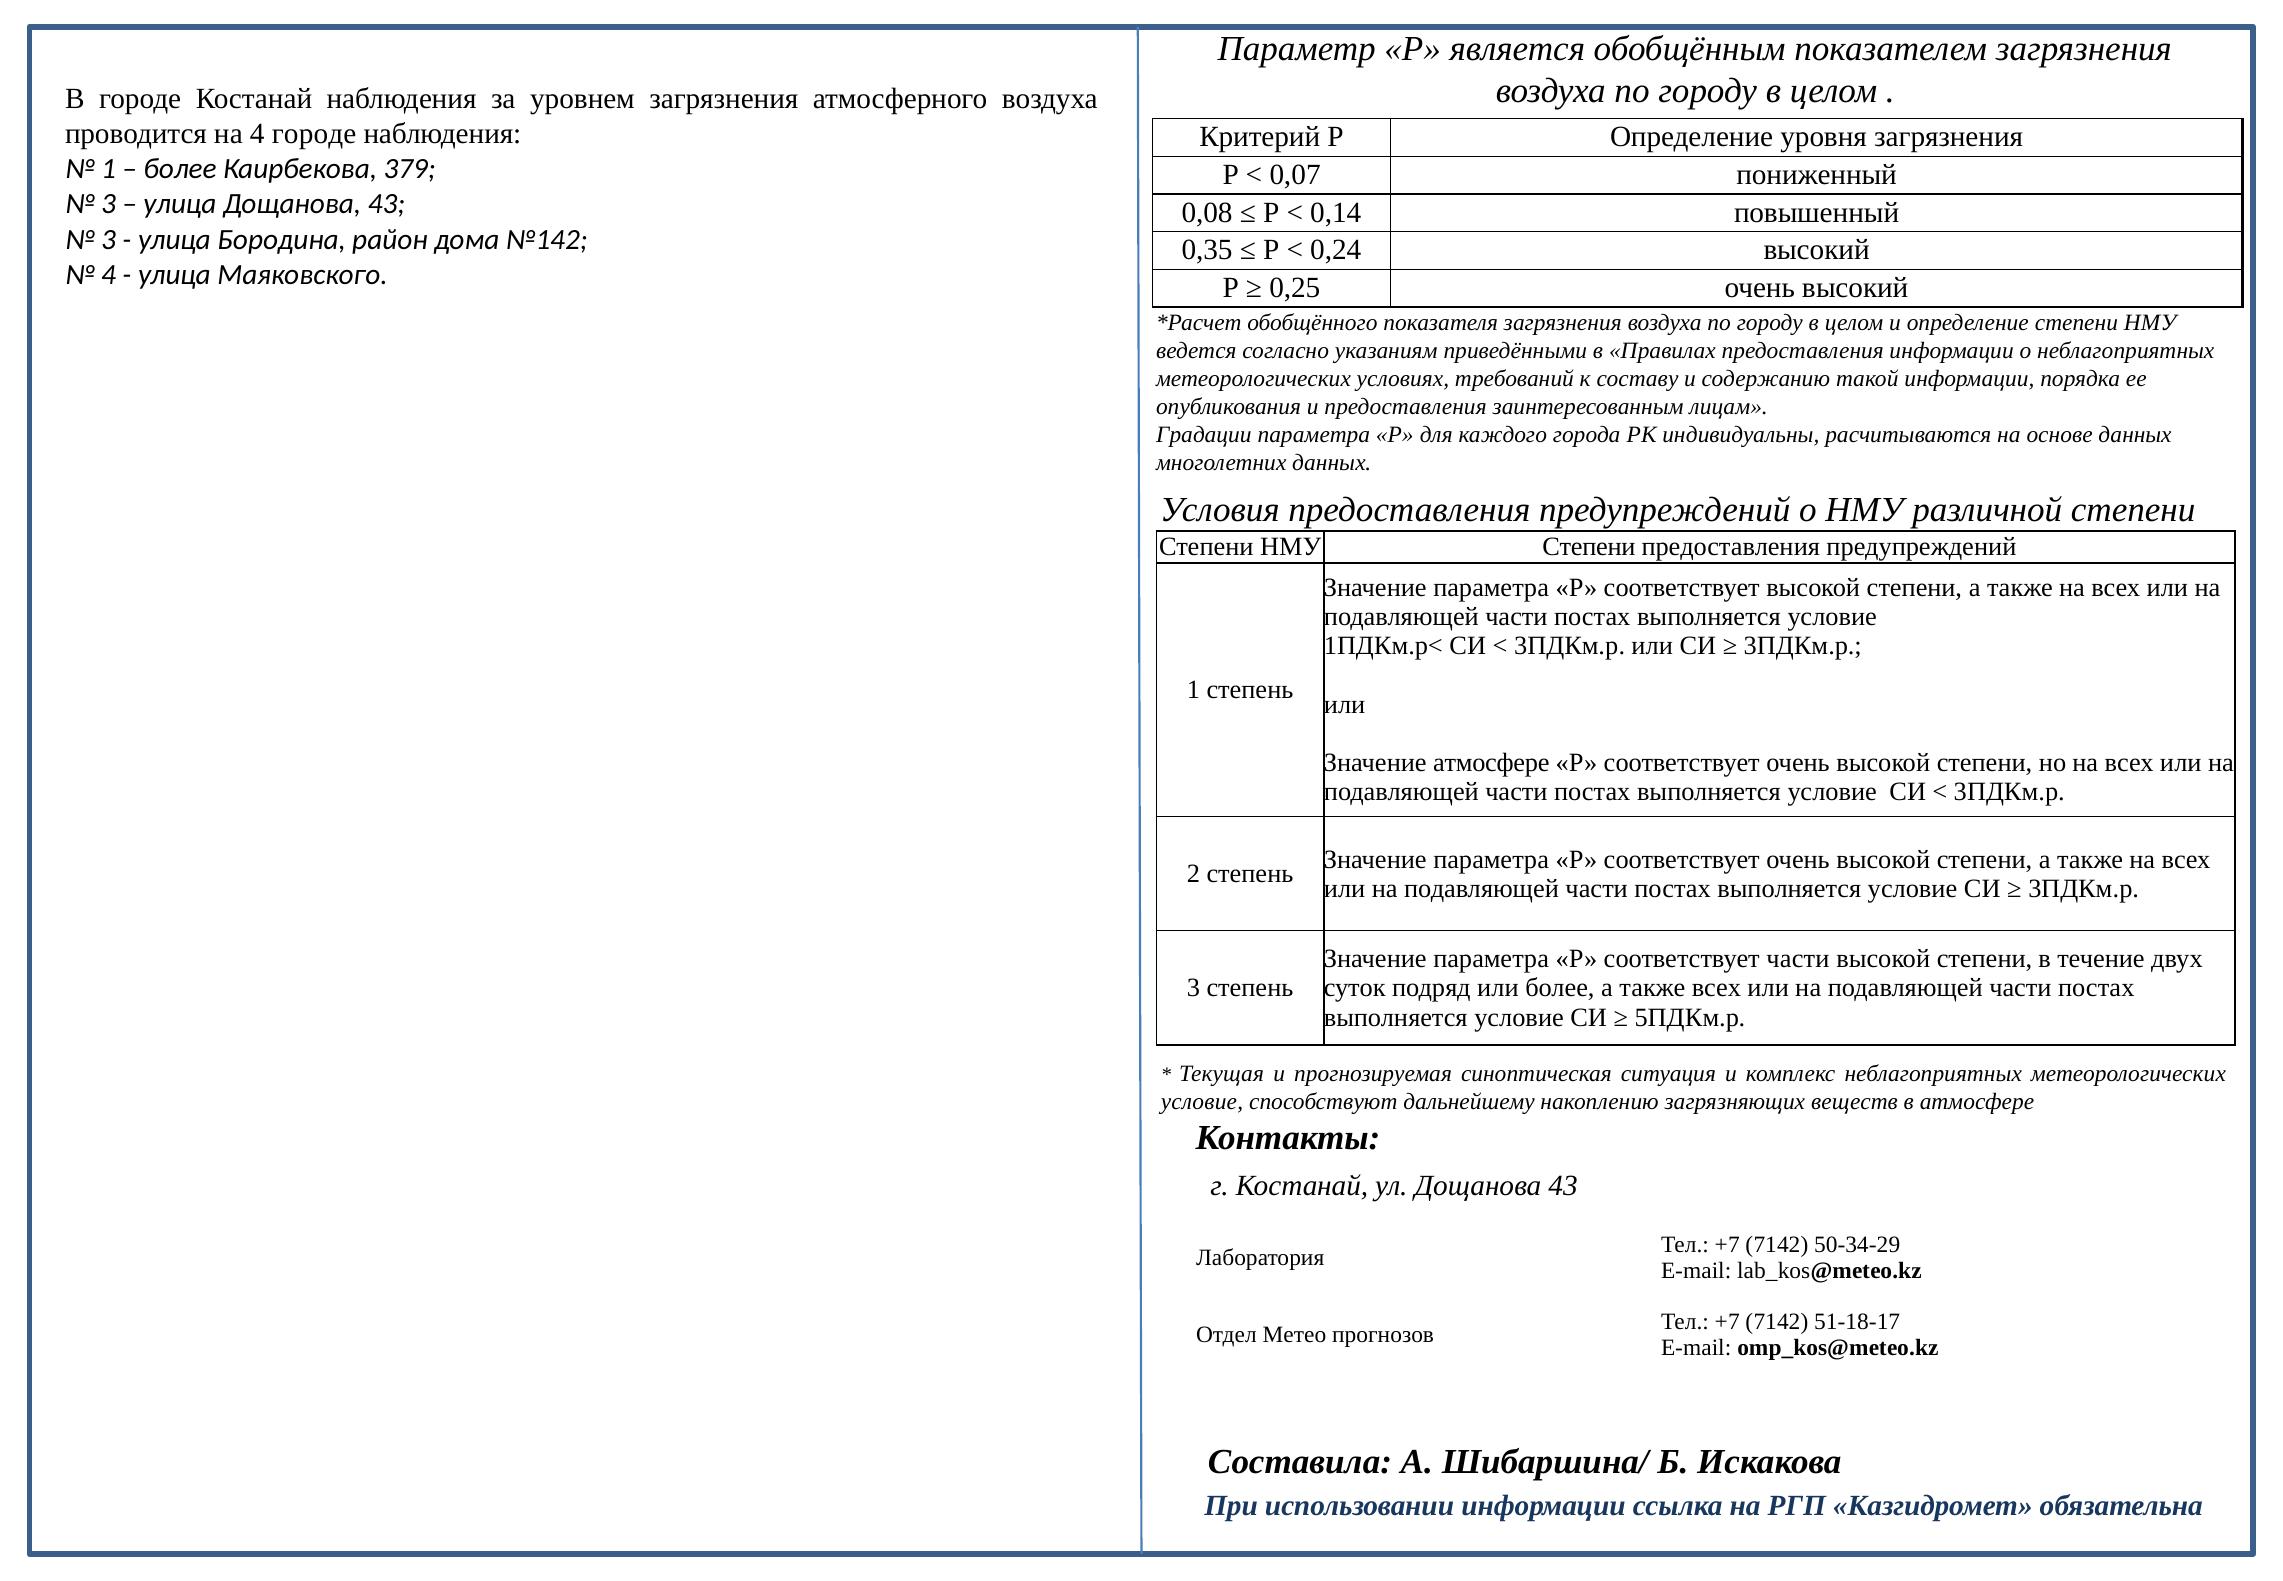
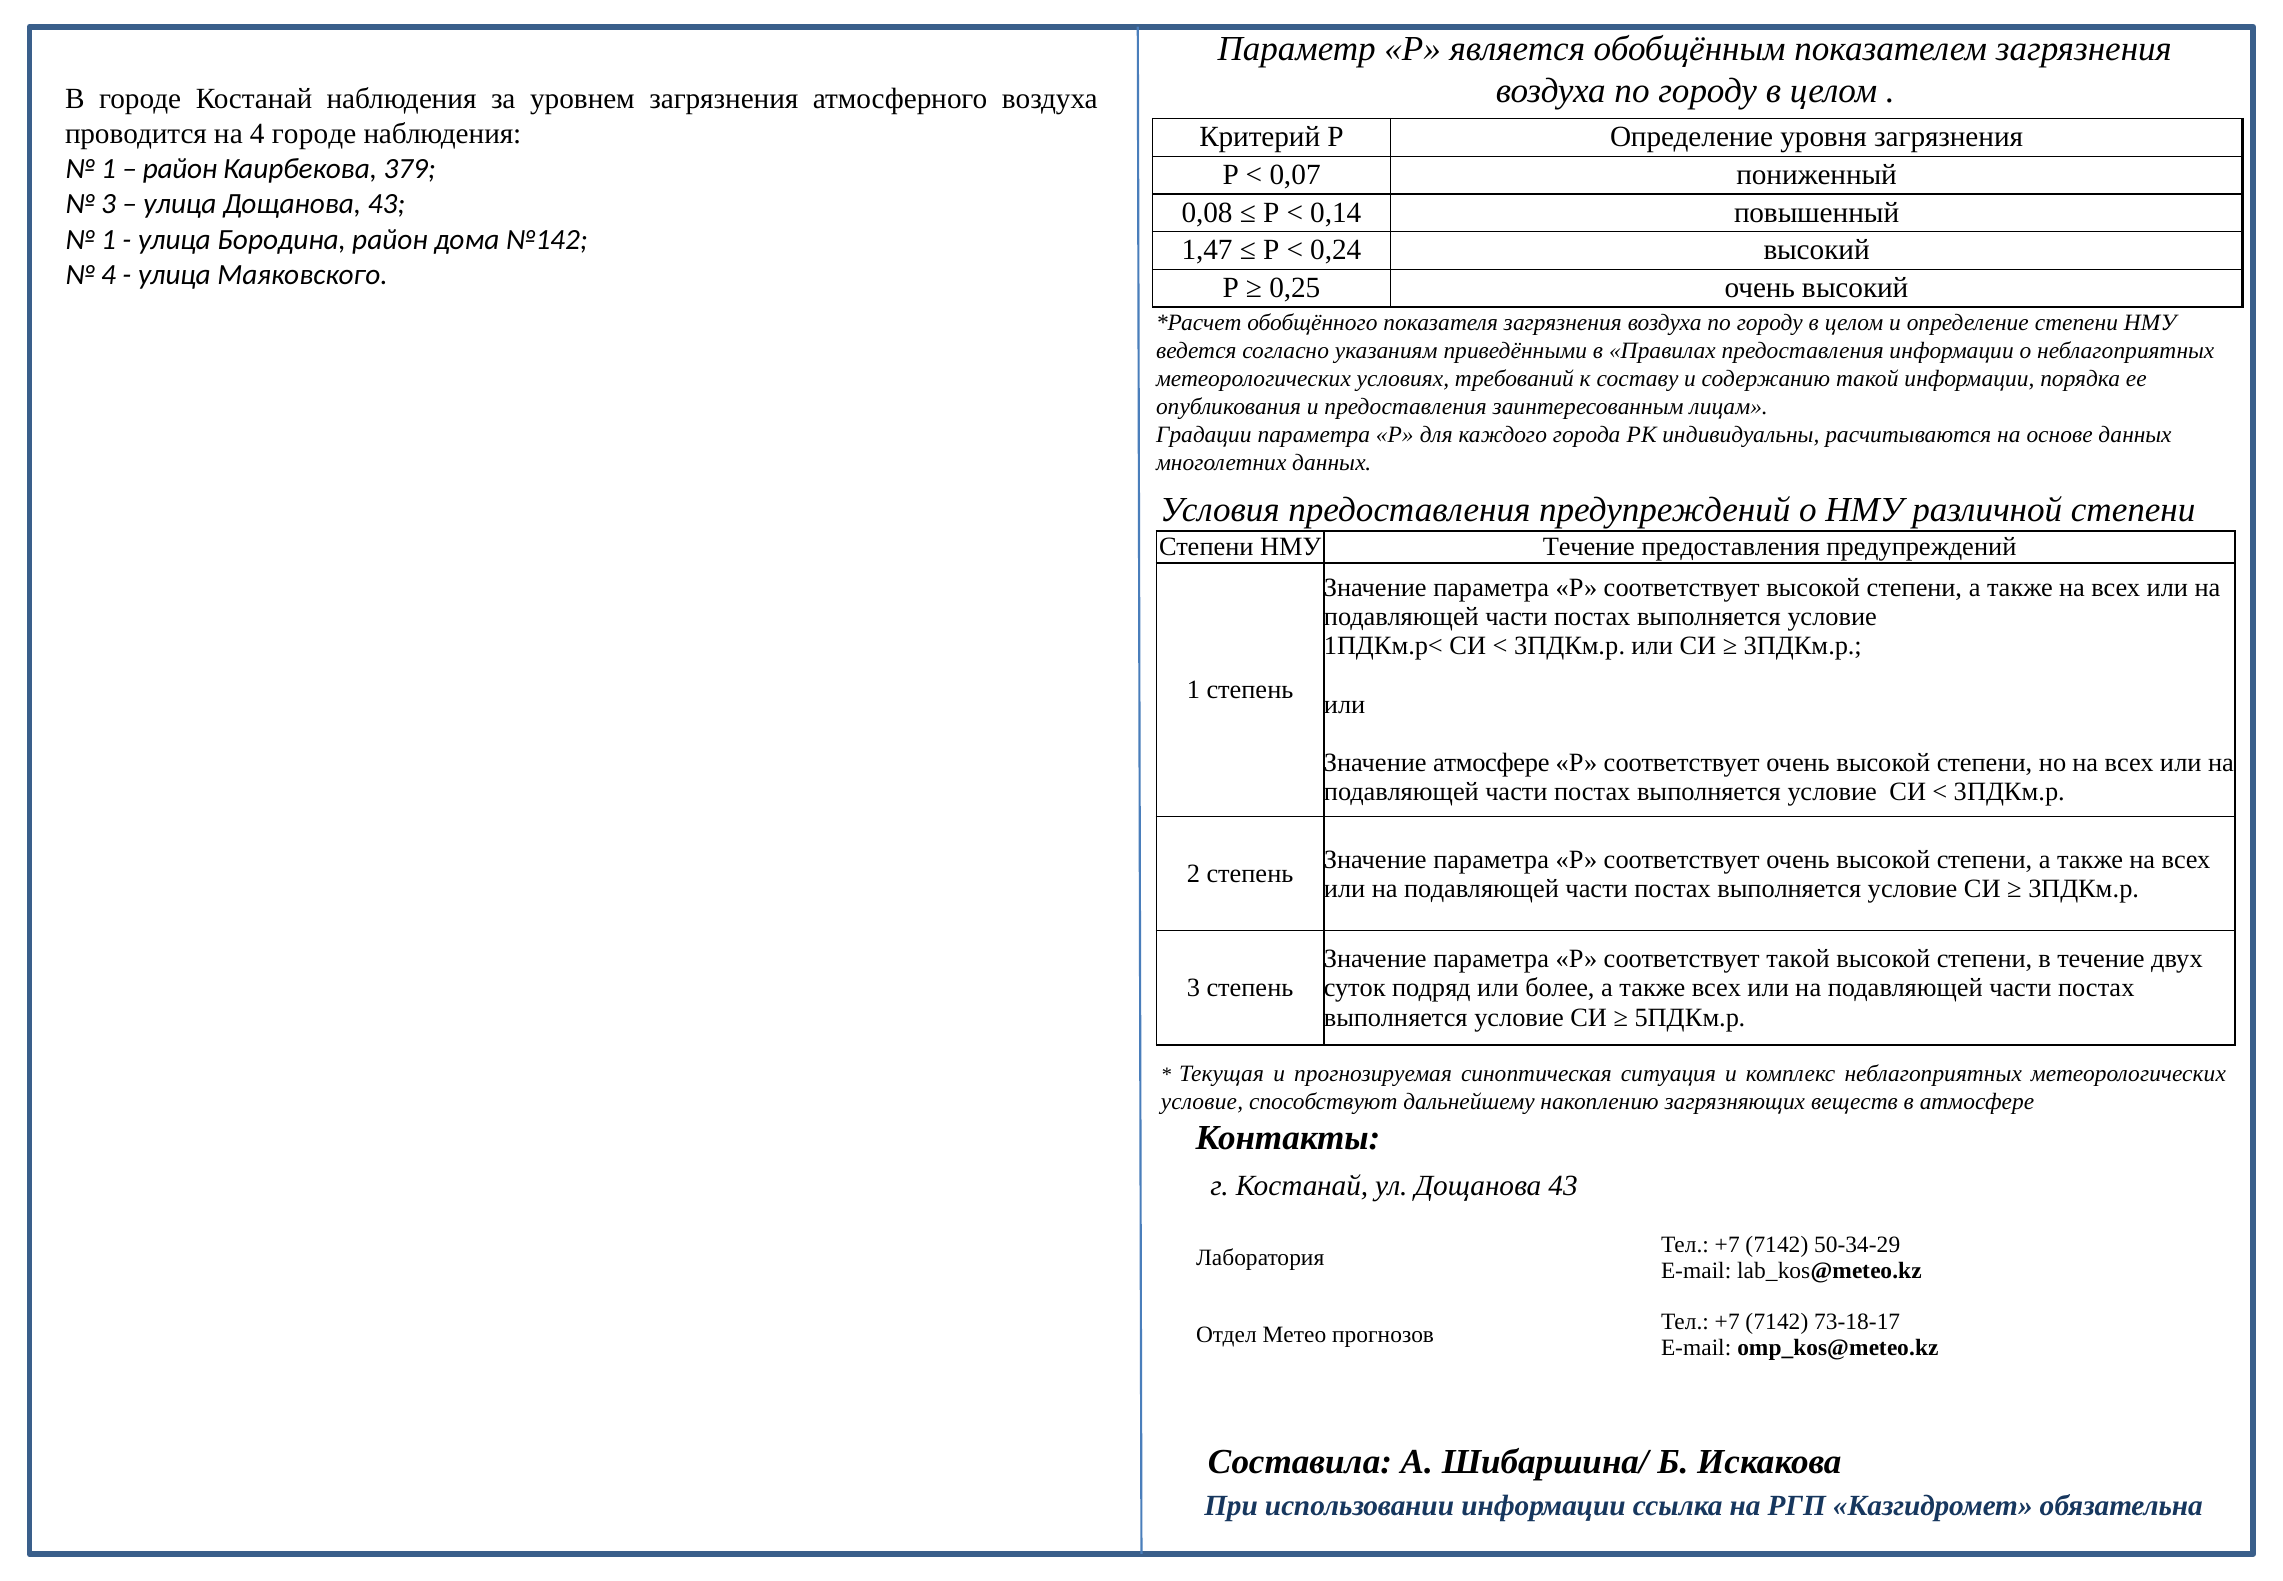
более at (180, 169): более -> район
3 at (109, 239): 3 -> 1
0,35: 0,35 -> 1,47
НМУ Степени: Степени -> Течение
соответствует части: части -> такой
51-18-17: 51-18-17 -> 73-18-17
